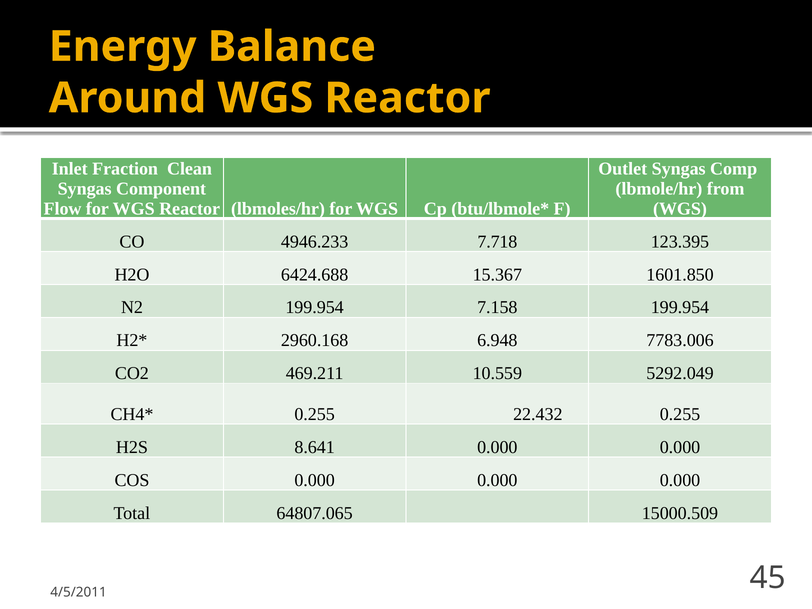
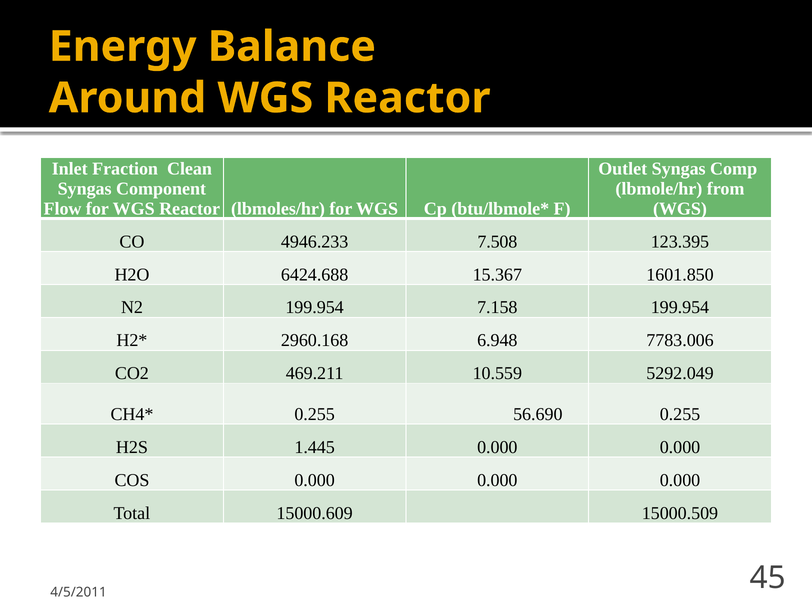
7.718: 7.718 -> 7.508
22.432: 22.432 -> 56.690
8.641: 8.641 -> 1.445
64807.065: 64807.065 -> 15000.609
